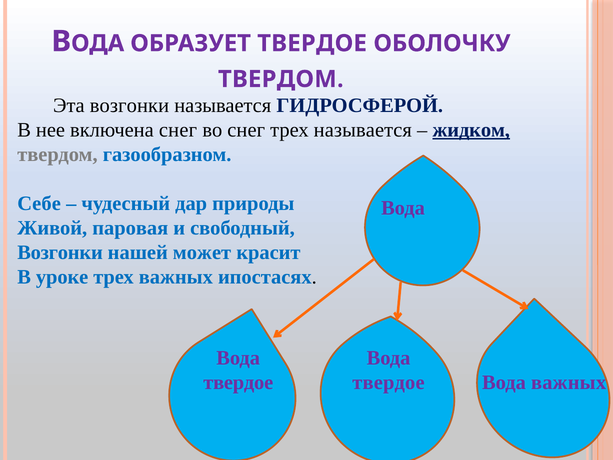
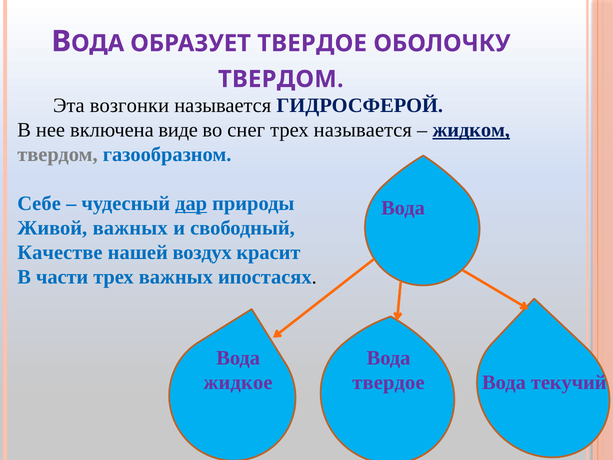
включена снег: снег -> виде
дар underline: none -> present
Живой паровая: паровая -> важных
Возгонки at (60, 253): Возгонки -> Качестве
может: может -> воздух
уроке: уроке -> части
твердое at (238, 382): твердое -> жидкое
Вода важных: важных -> текучий
